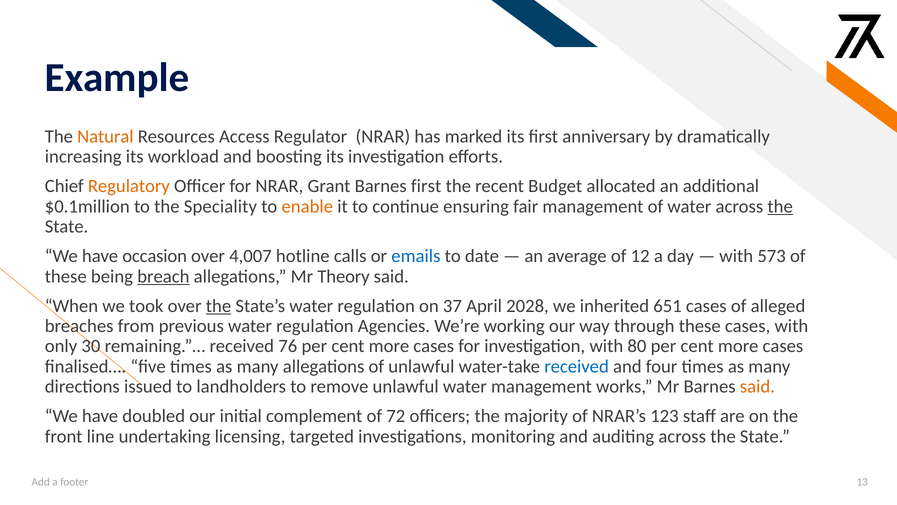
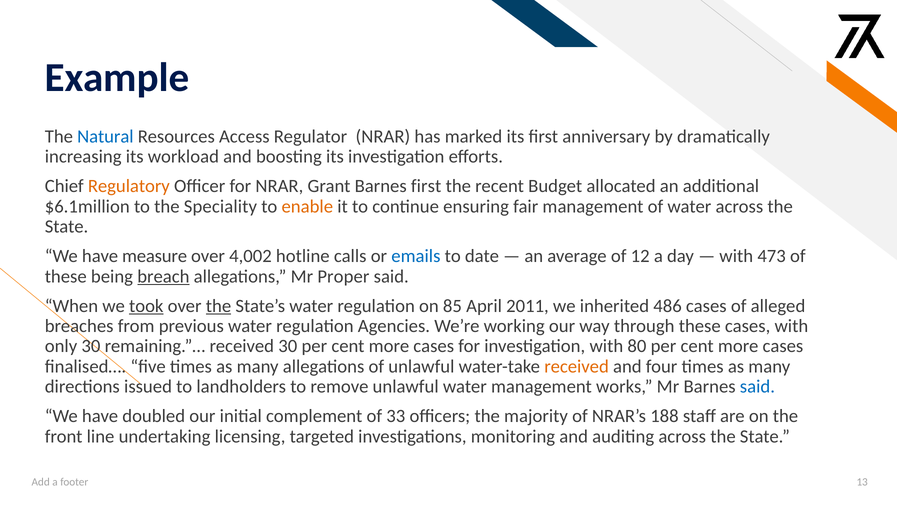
Natural colour: orange -> blue
$0.1million: $0.1million -> $6.1million
the at (780, 206) underline: present -> none
occasion: occasion -> measure
4,007: 4,007 -> 4,002
573: 573 -> 473
Theory: Theory -> Proper
took underline: none -> present
37: 37 -> 85
2028: 2028 -> 2011
651: 651 -> 486
received 76: 76 -> 30
received at (577, 366) colour: blue -> orange
said at (757, 386) colour: orange -> blue
72: 72 -> 33
123: 123 -> 188
